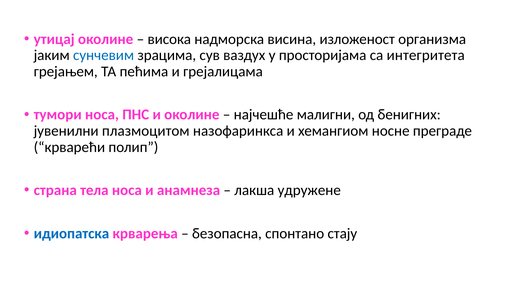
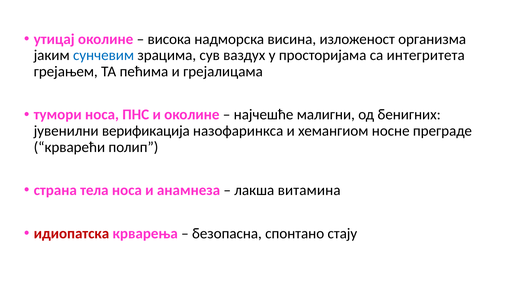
плазмоцитом: плазмоцитом -> верификација
удружене: удружене -> витамина
идиопатска colour: blue -> red
